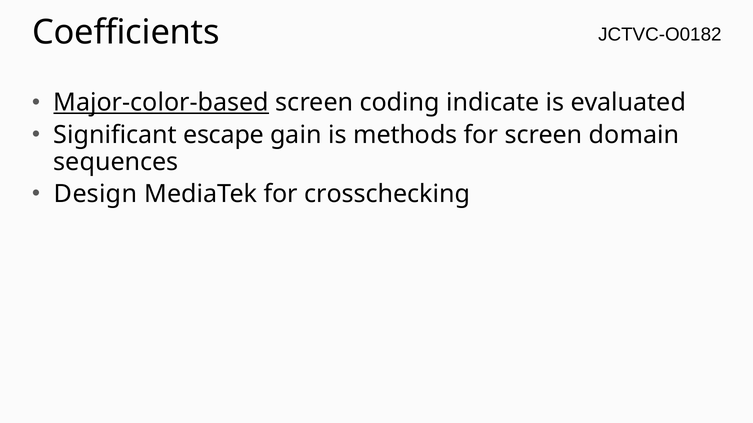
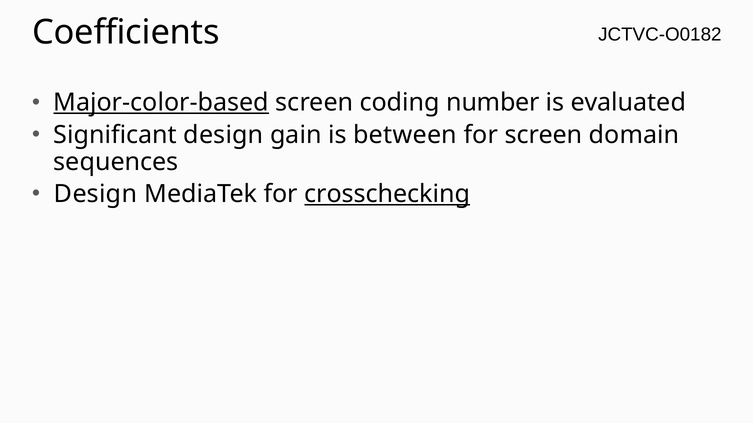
indicate: indicate -> number
Significant escape: escape -> design
methods: methods -> between
crosschecking underline: none -> present
